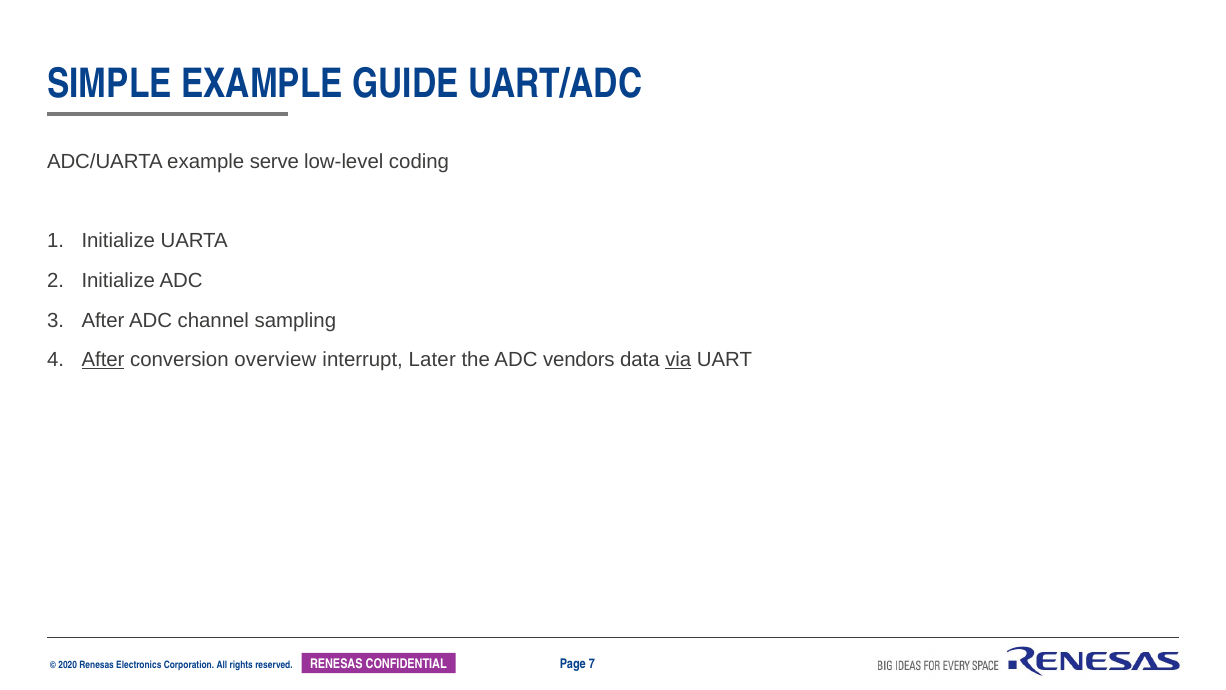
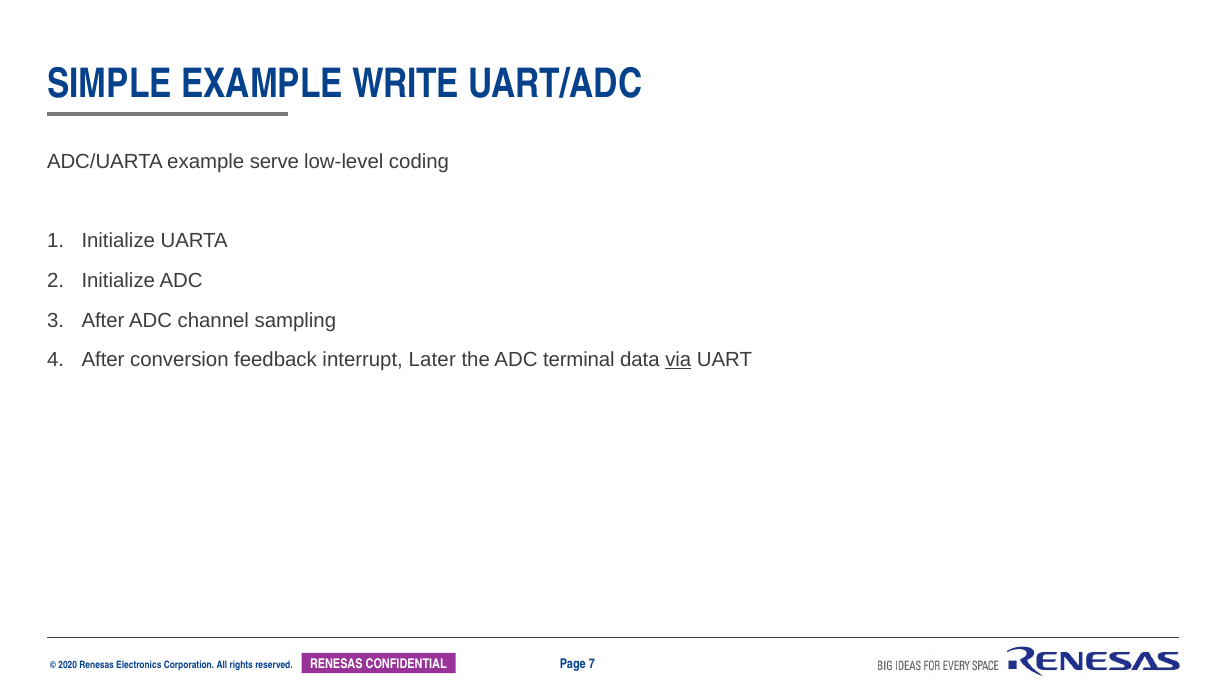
GUIDE: GUIDE -> WRITE
After at (103, 360) underline: present -> none
overview: overview -> feedback
vendors: vendors -> terminal
